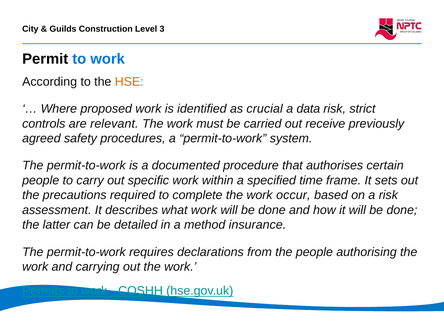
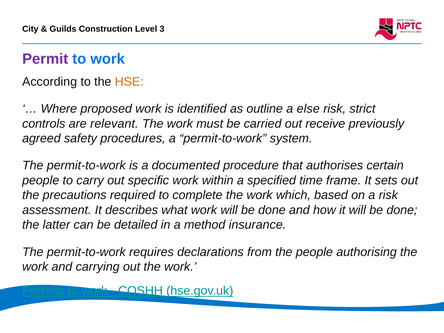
Permit colour: black -> purple
crucial: crucial -> outline
data: data -> else
occur: occur -> which
